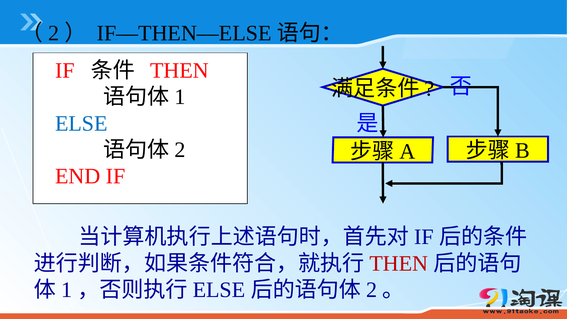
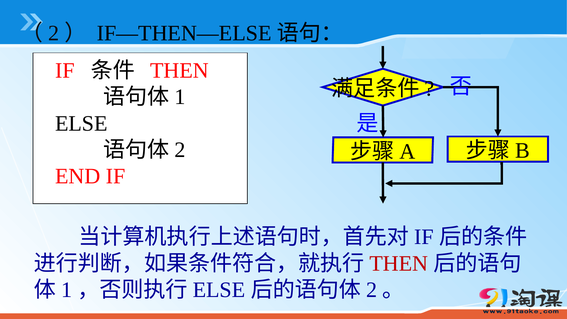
ELSE at (81, 123) colour: blue -> black
